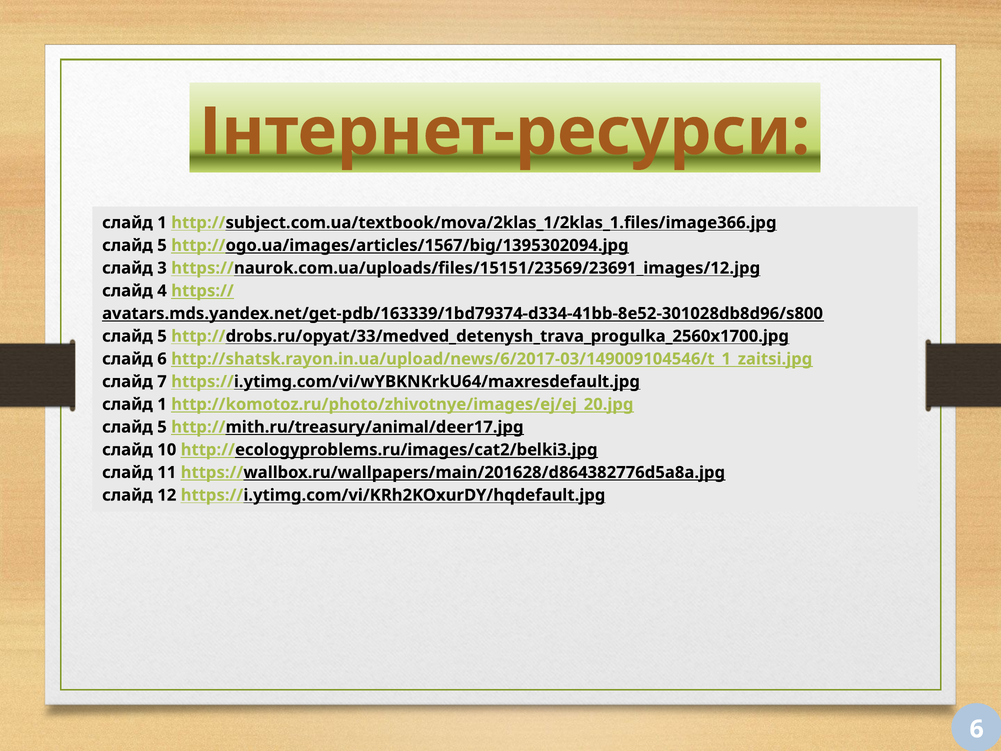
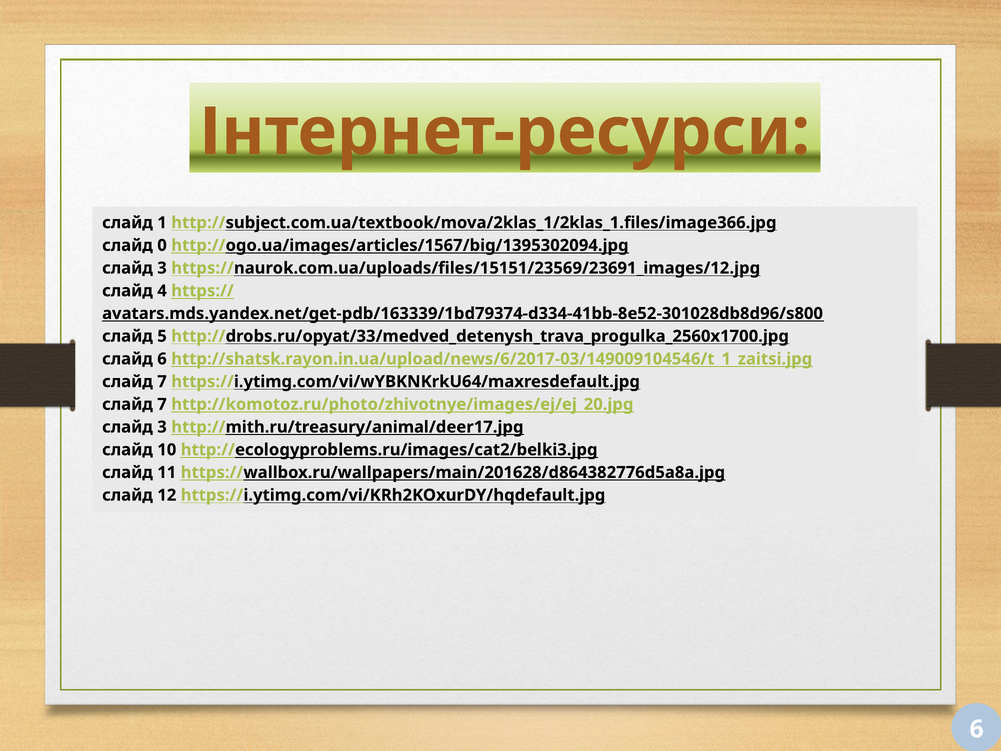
5 at (162, 245): 5 -> 0
1 at (162, 404): 1 -> 7
5 at (162, 427): 5 -> 3
